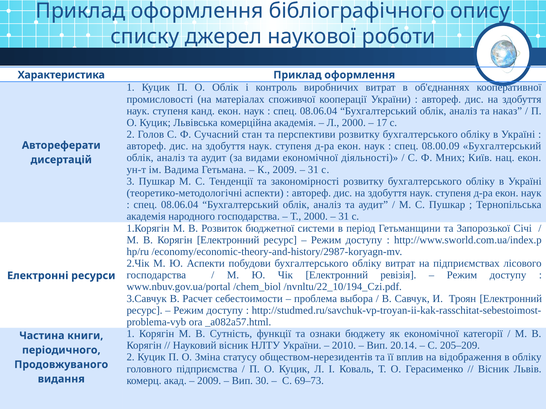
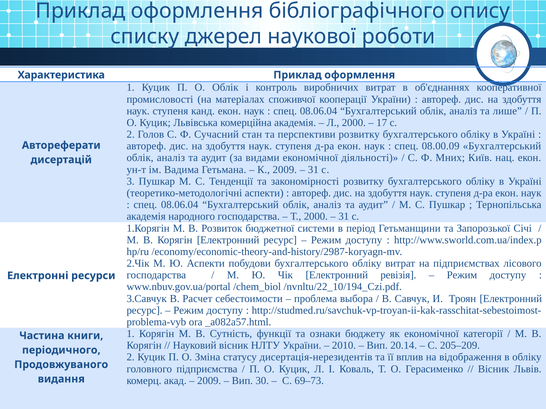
наказ: наказ -> лише
обществом-нерезидентів: обществом-нерезидентів -> дисертація-нерезидентів
